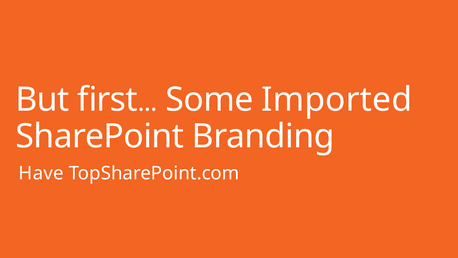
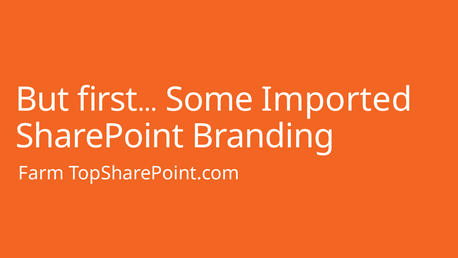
Have: Have -> Farm
